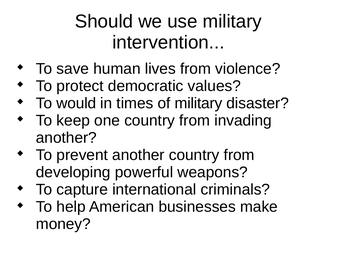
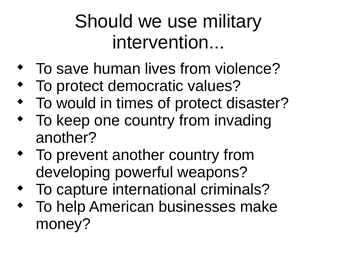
of military: military -> protect
